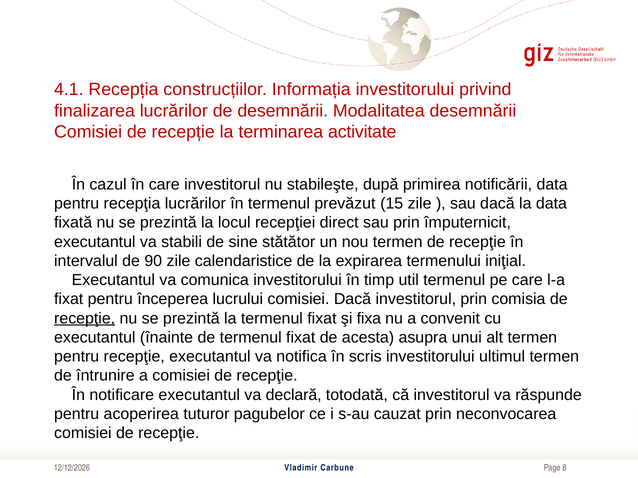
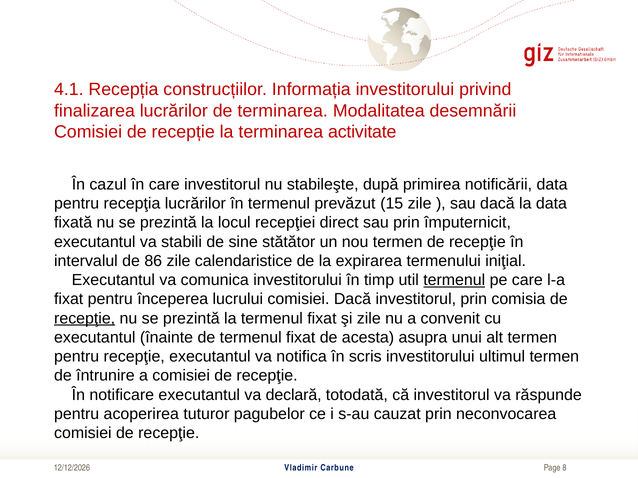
de desemnării: desemnării -> terminarea
90: 90 -> 86
termenul at (454, 280) underline: none -> present
şi fixa: fixa -> zile
